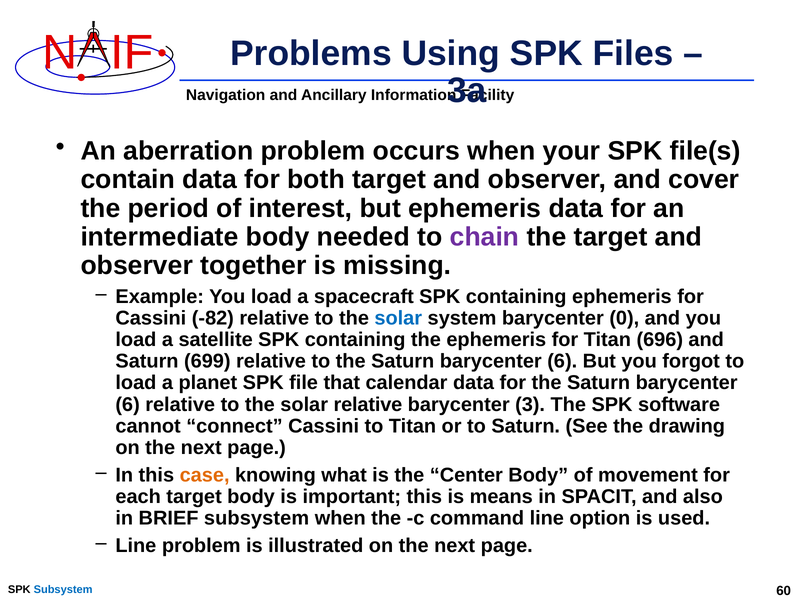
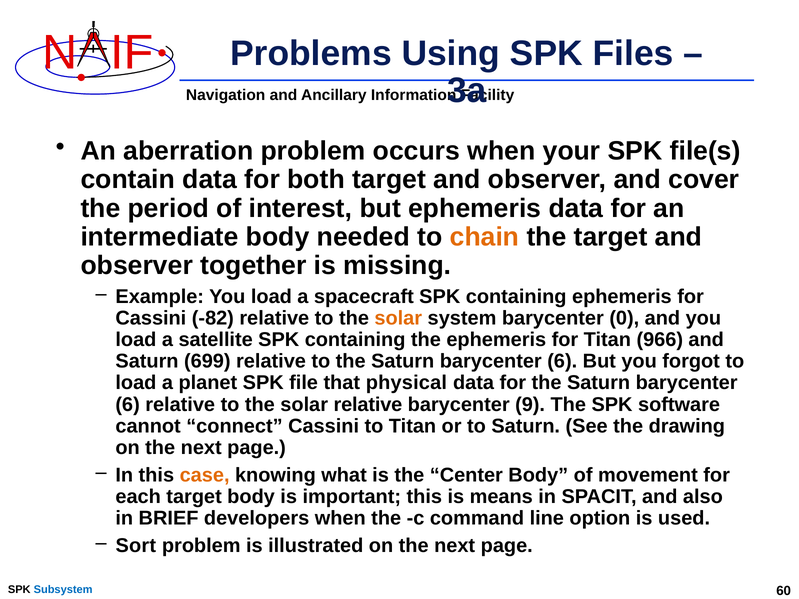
chain colour: purple -> orange
solar at (398, 319) colour: blue -> orange
696: 696 -> 966
calendar: calendar -> physical
3: 3 -> 9
BRIEF subsystem: subsystem -> developers
Line at (136, 546): Line -> Sort
